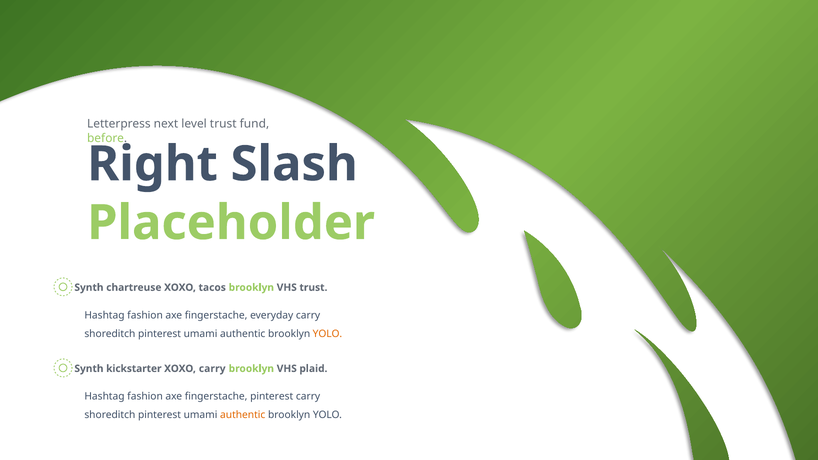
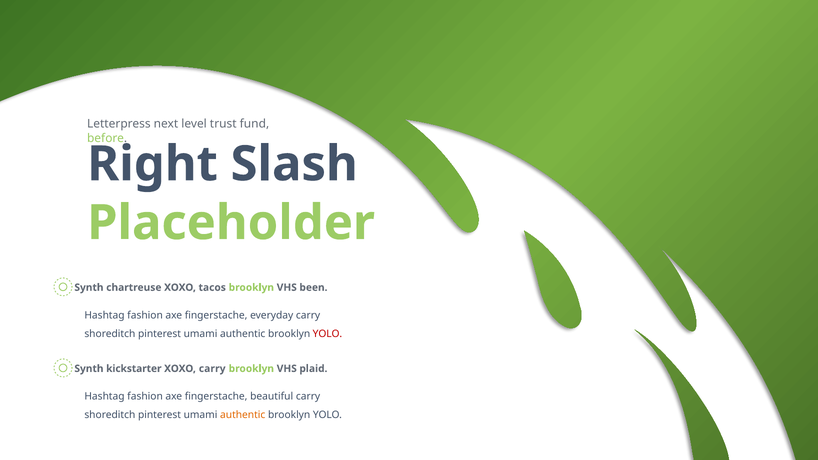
VHS trust: trust -> been
YOLO at (327, 334) colour: orange -> red
fingerstache pinterest: pinterest -> beautiful
